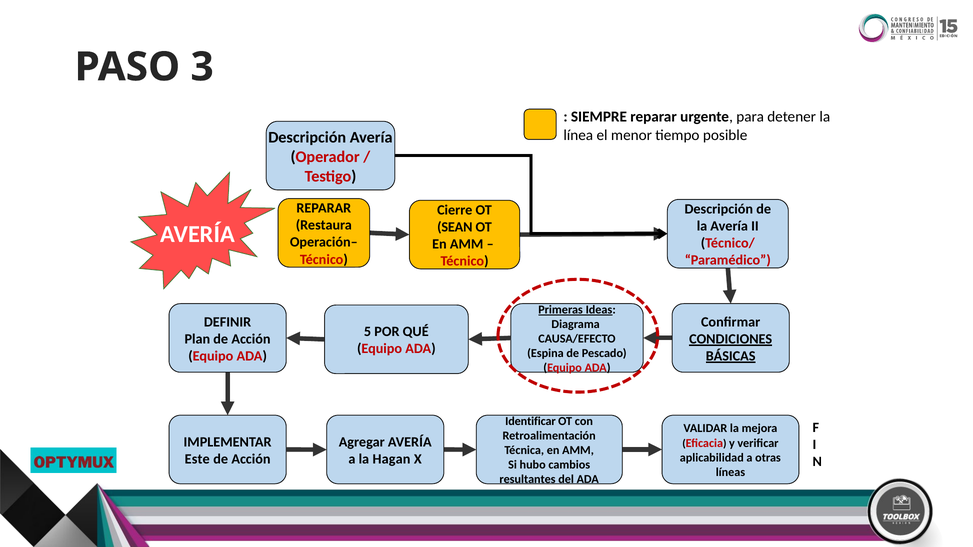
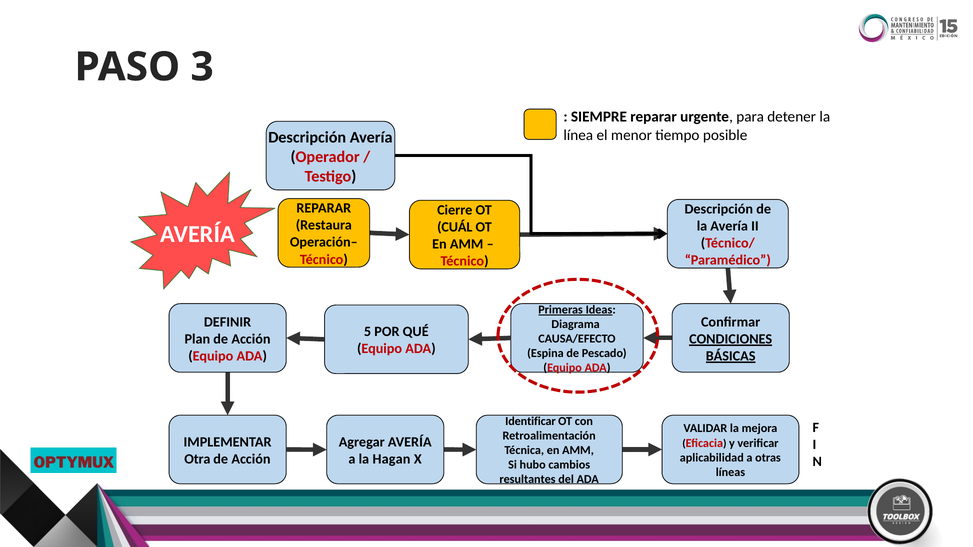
SEAN: SEAN -> CUÁL
Este: Este -> Otra
